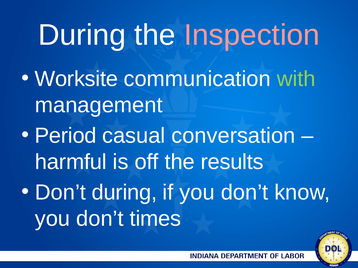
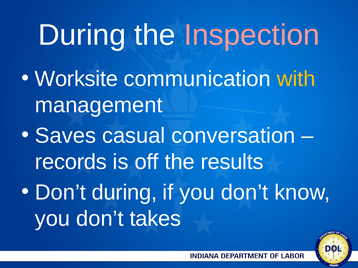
with colour: light green -> yellow
Period: Period -> Saves
harmful: harmful -> records
times: times -> takes
